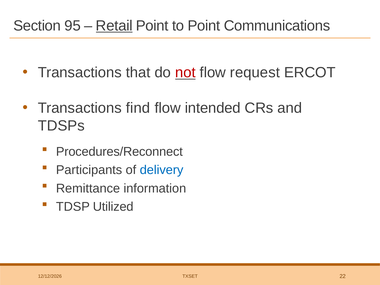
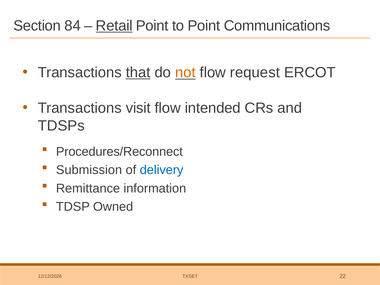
95: 95 -> 84
that underline: none -> present
not colour: red -> orange
find: find -> visit
Participants: Participants -> Submission
Utilized: Utilized -> Owned
